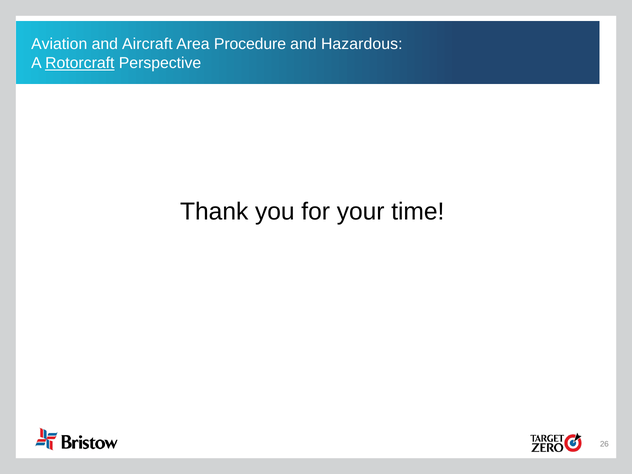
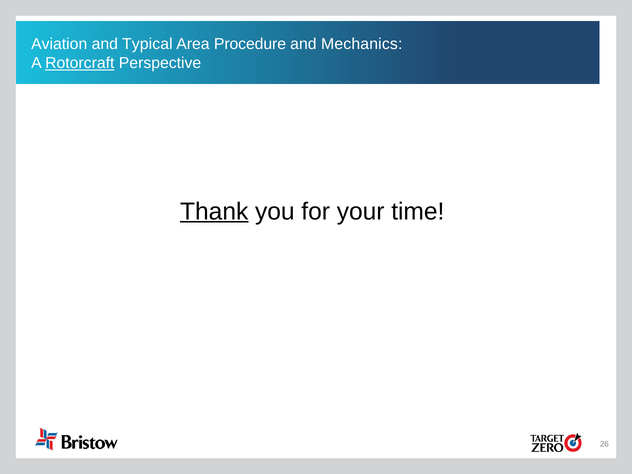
Aircraft: Aircraft -> Typical
Hazardous: Hazardous -> Mechanics
Thank underline: none -> present
